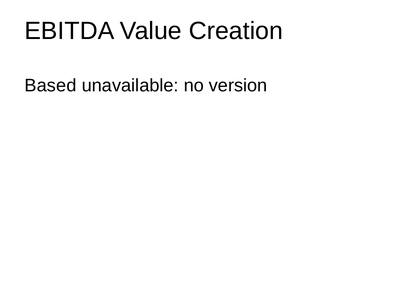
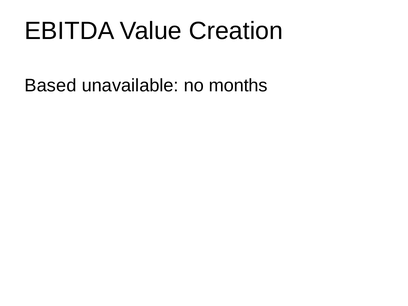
version: version -> months
